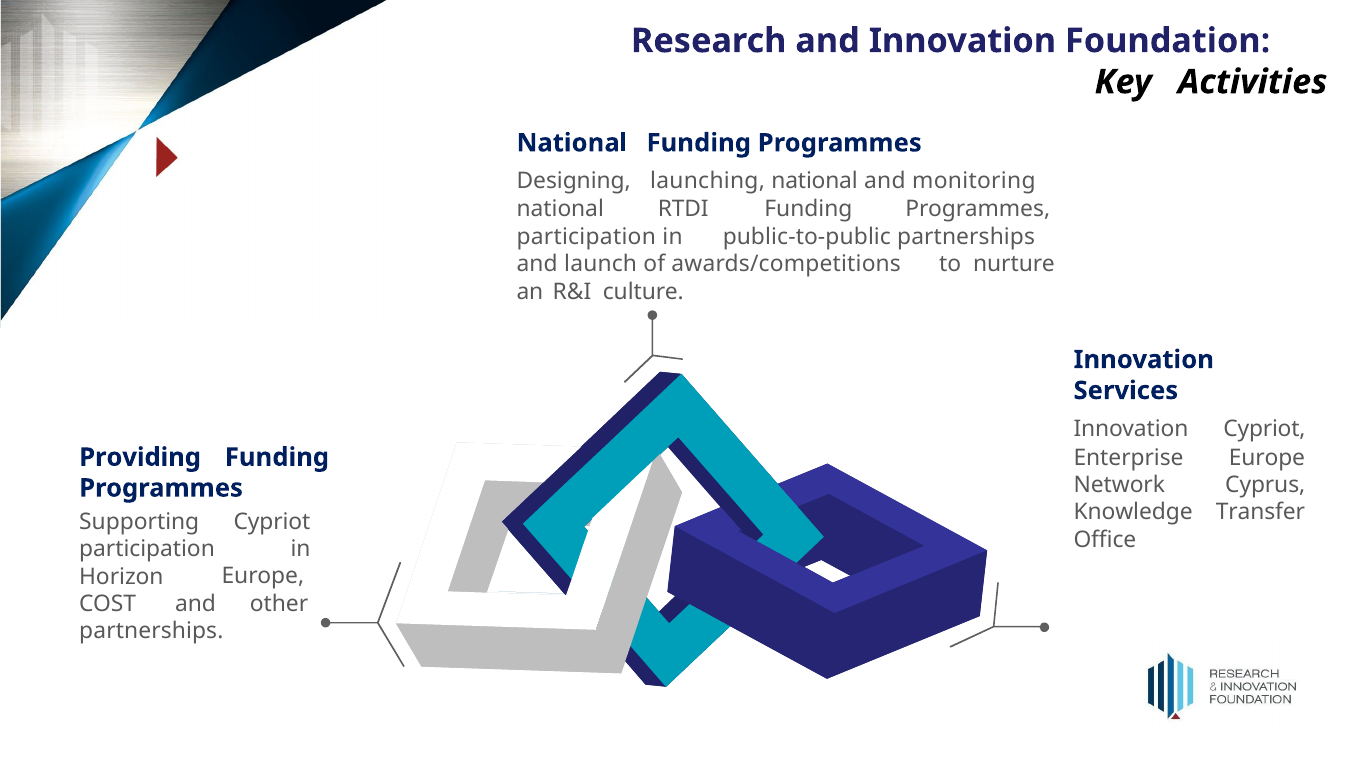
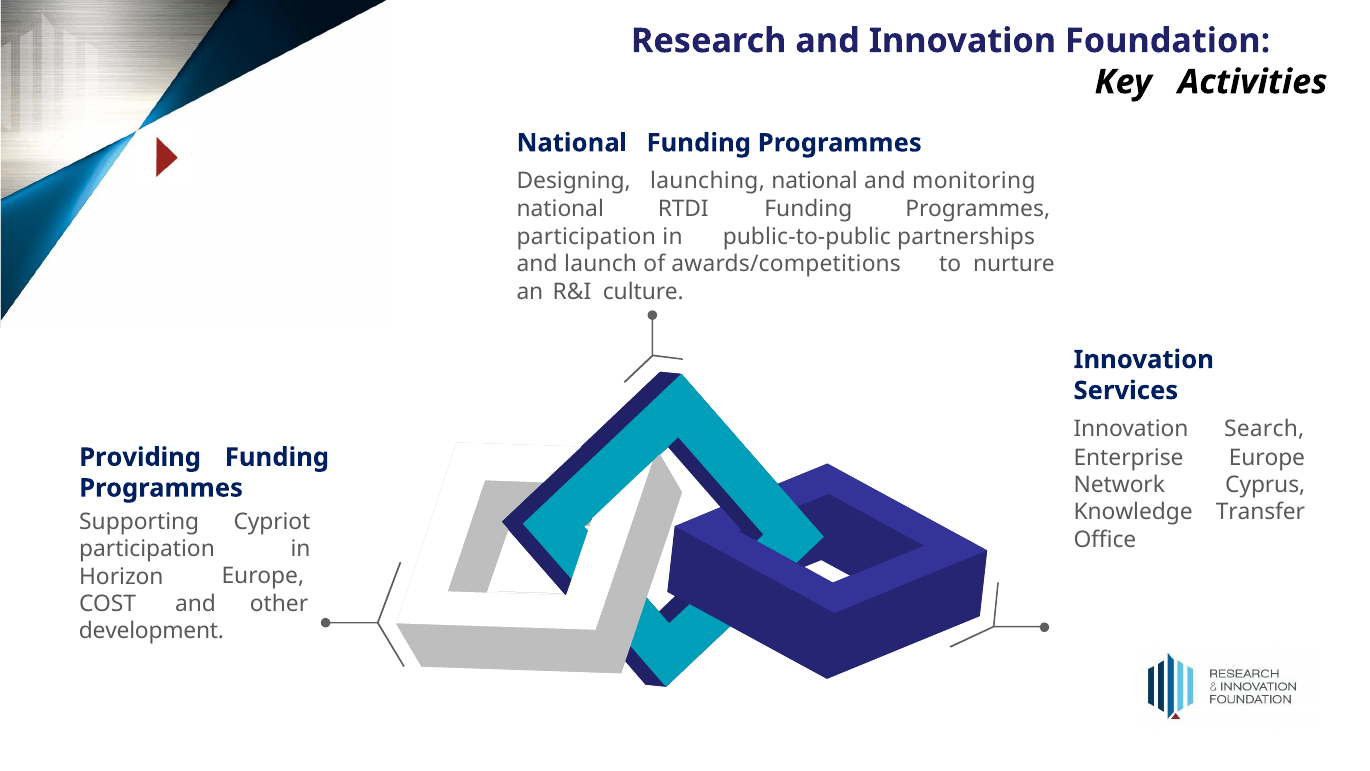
Cypriot at (1264, 429): Cypriot -> Search
partnerships at (151, 631): partnerships -> development
